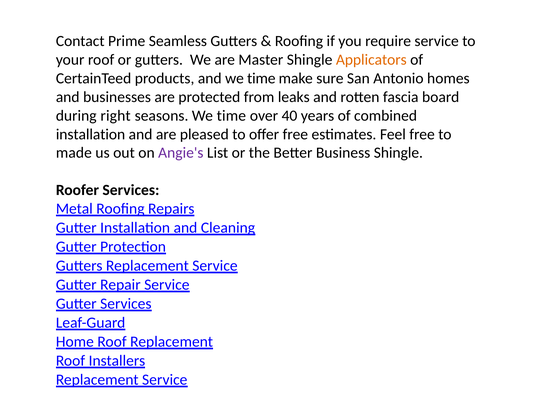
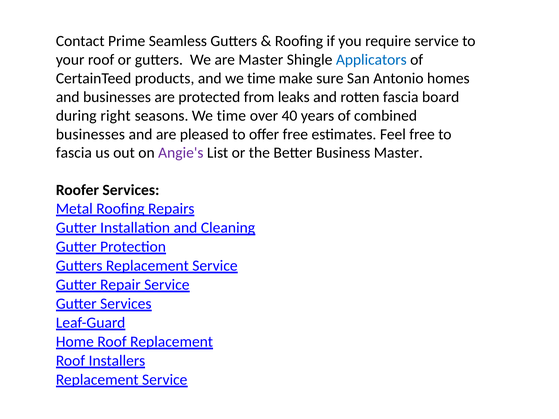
Applicators colour: orange -> blue
installation at (91, 134): installation -> businesses
made at (74, 153): made -> fascia
Business Shingle: Shingle -> Master
